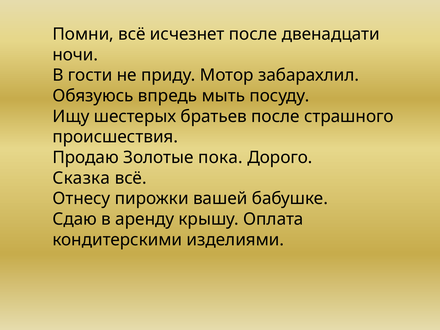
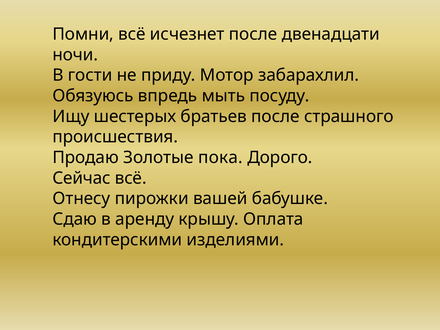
Сказка: Сказка -> Сейчас
